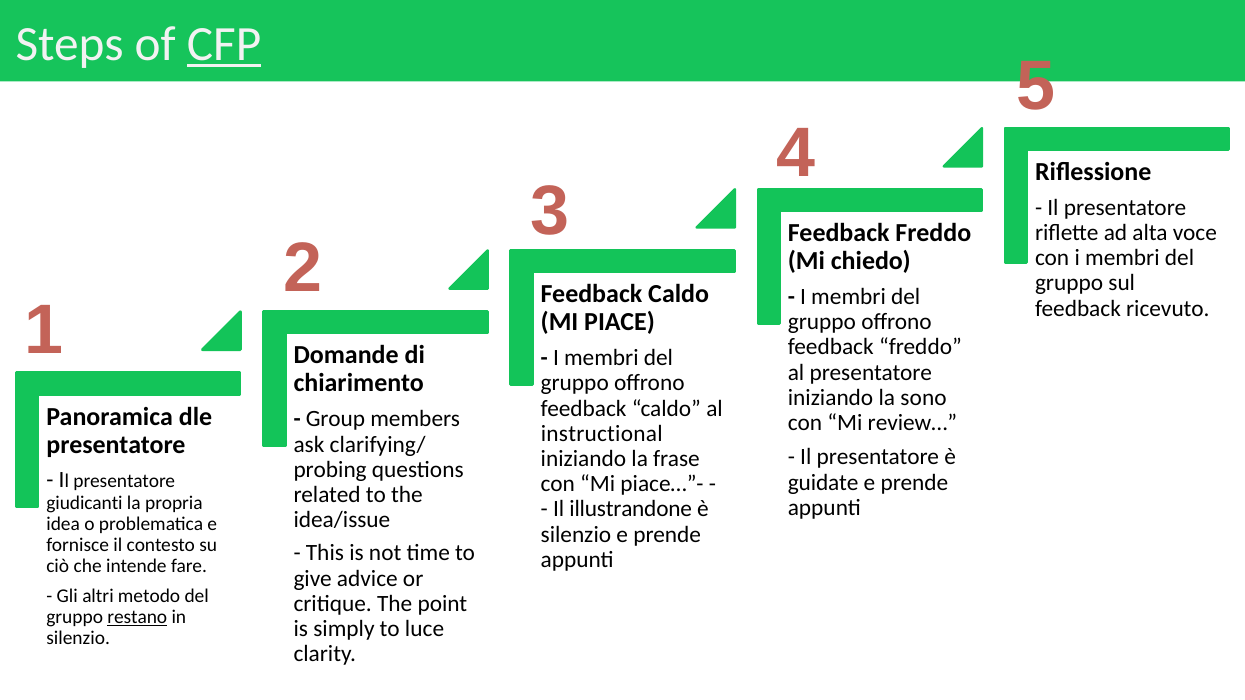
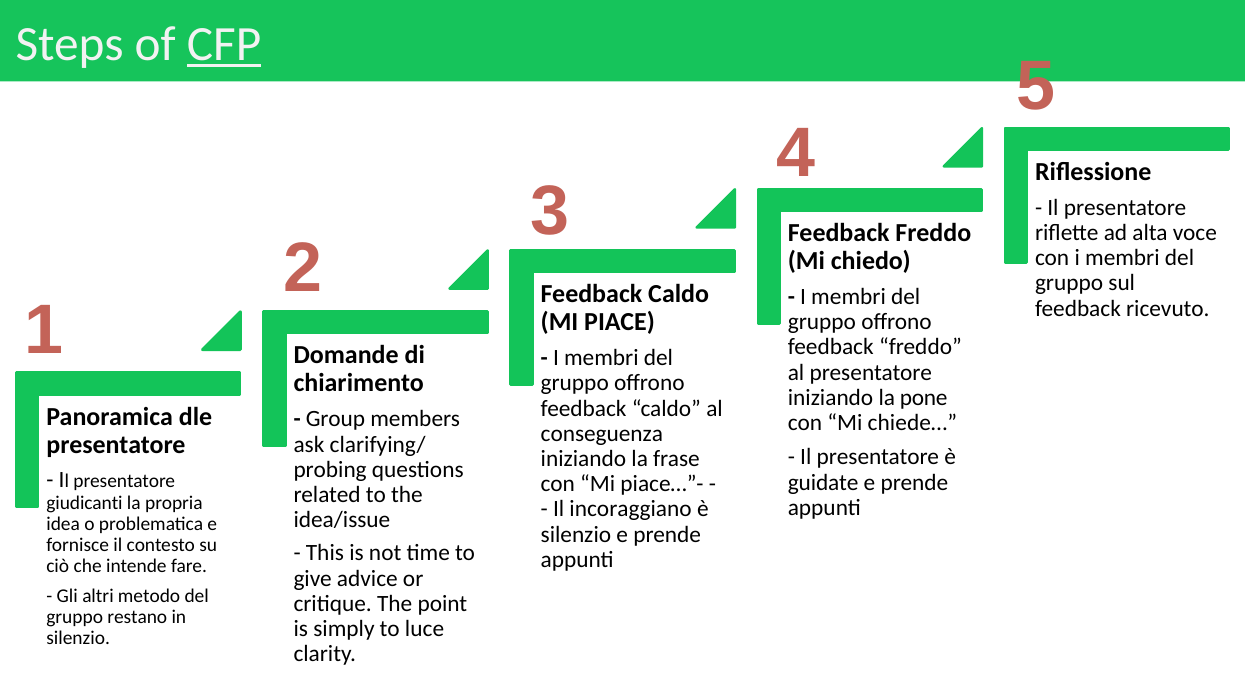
sono: sono -> pone
review…: review… -> chiede…
instructional: instructional -> conseguenza
illustrandone: illustrandone -> incoraggiano
restano underline: present -> none
